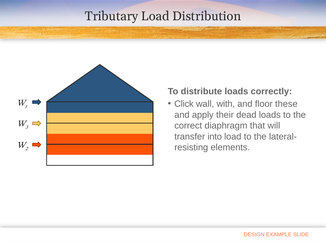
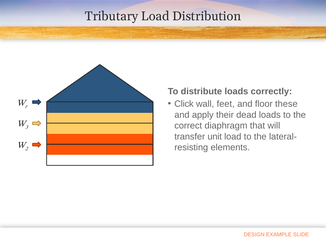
with: with -> feet
into: into -> unit
